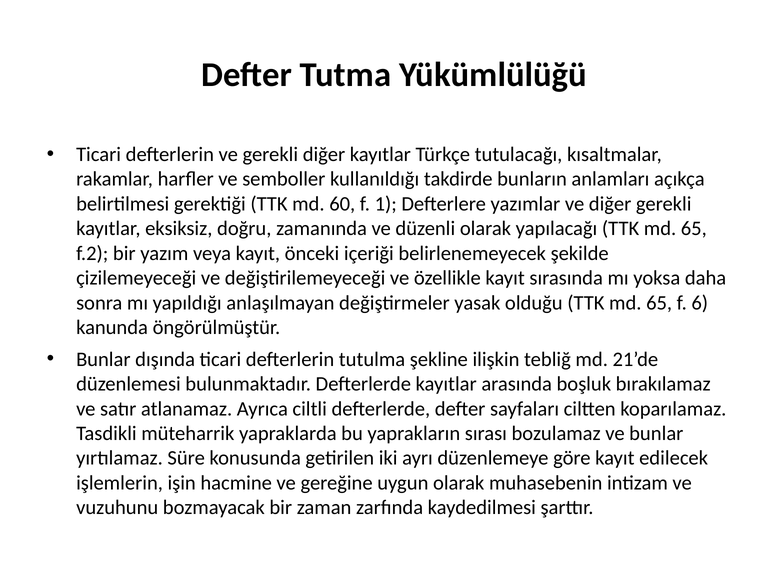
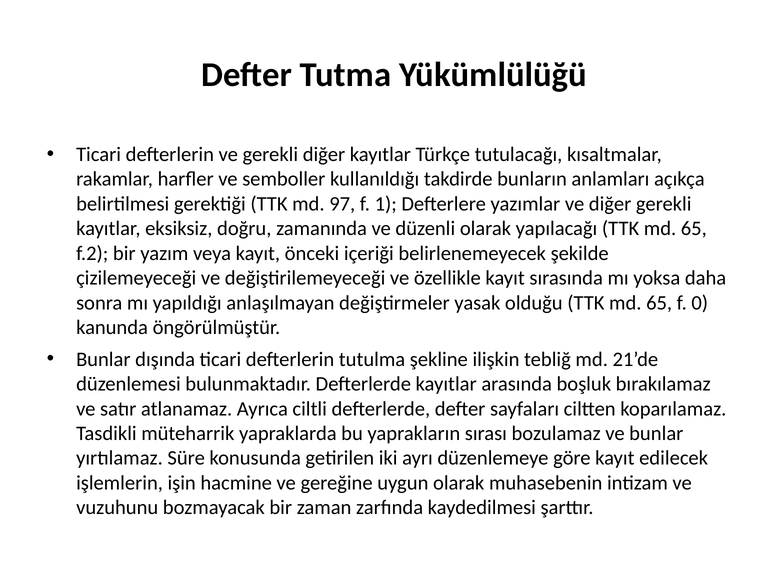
60: 60 -> 97
6: 6 -> 0
